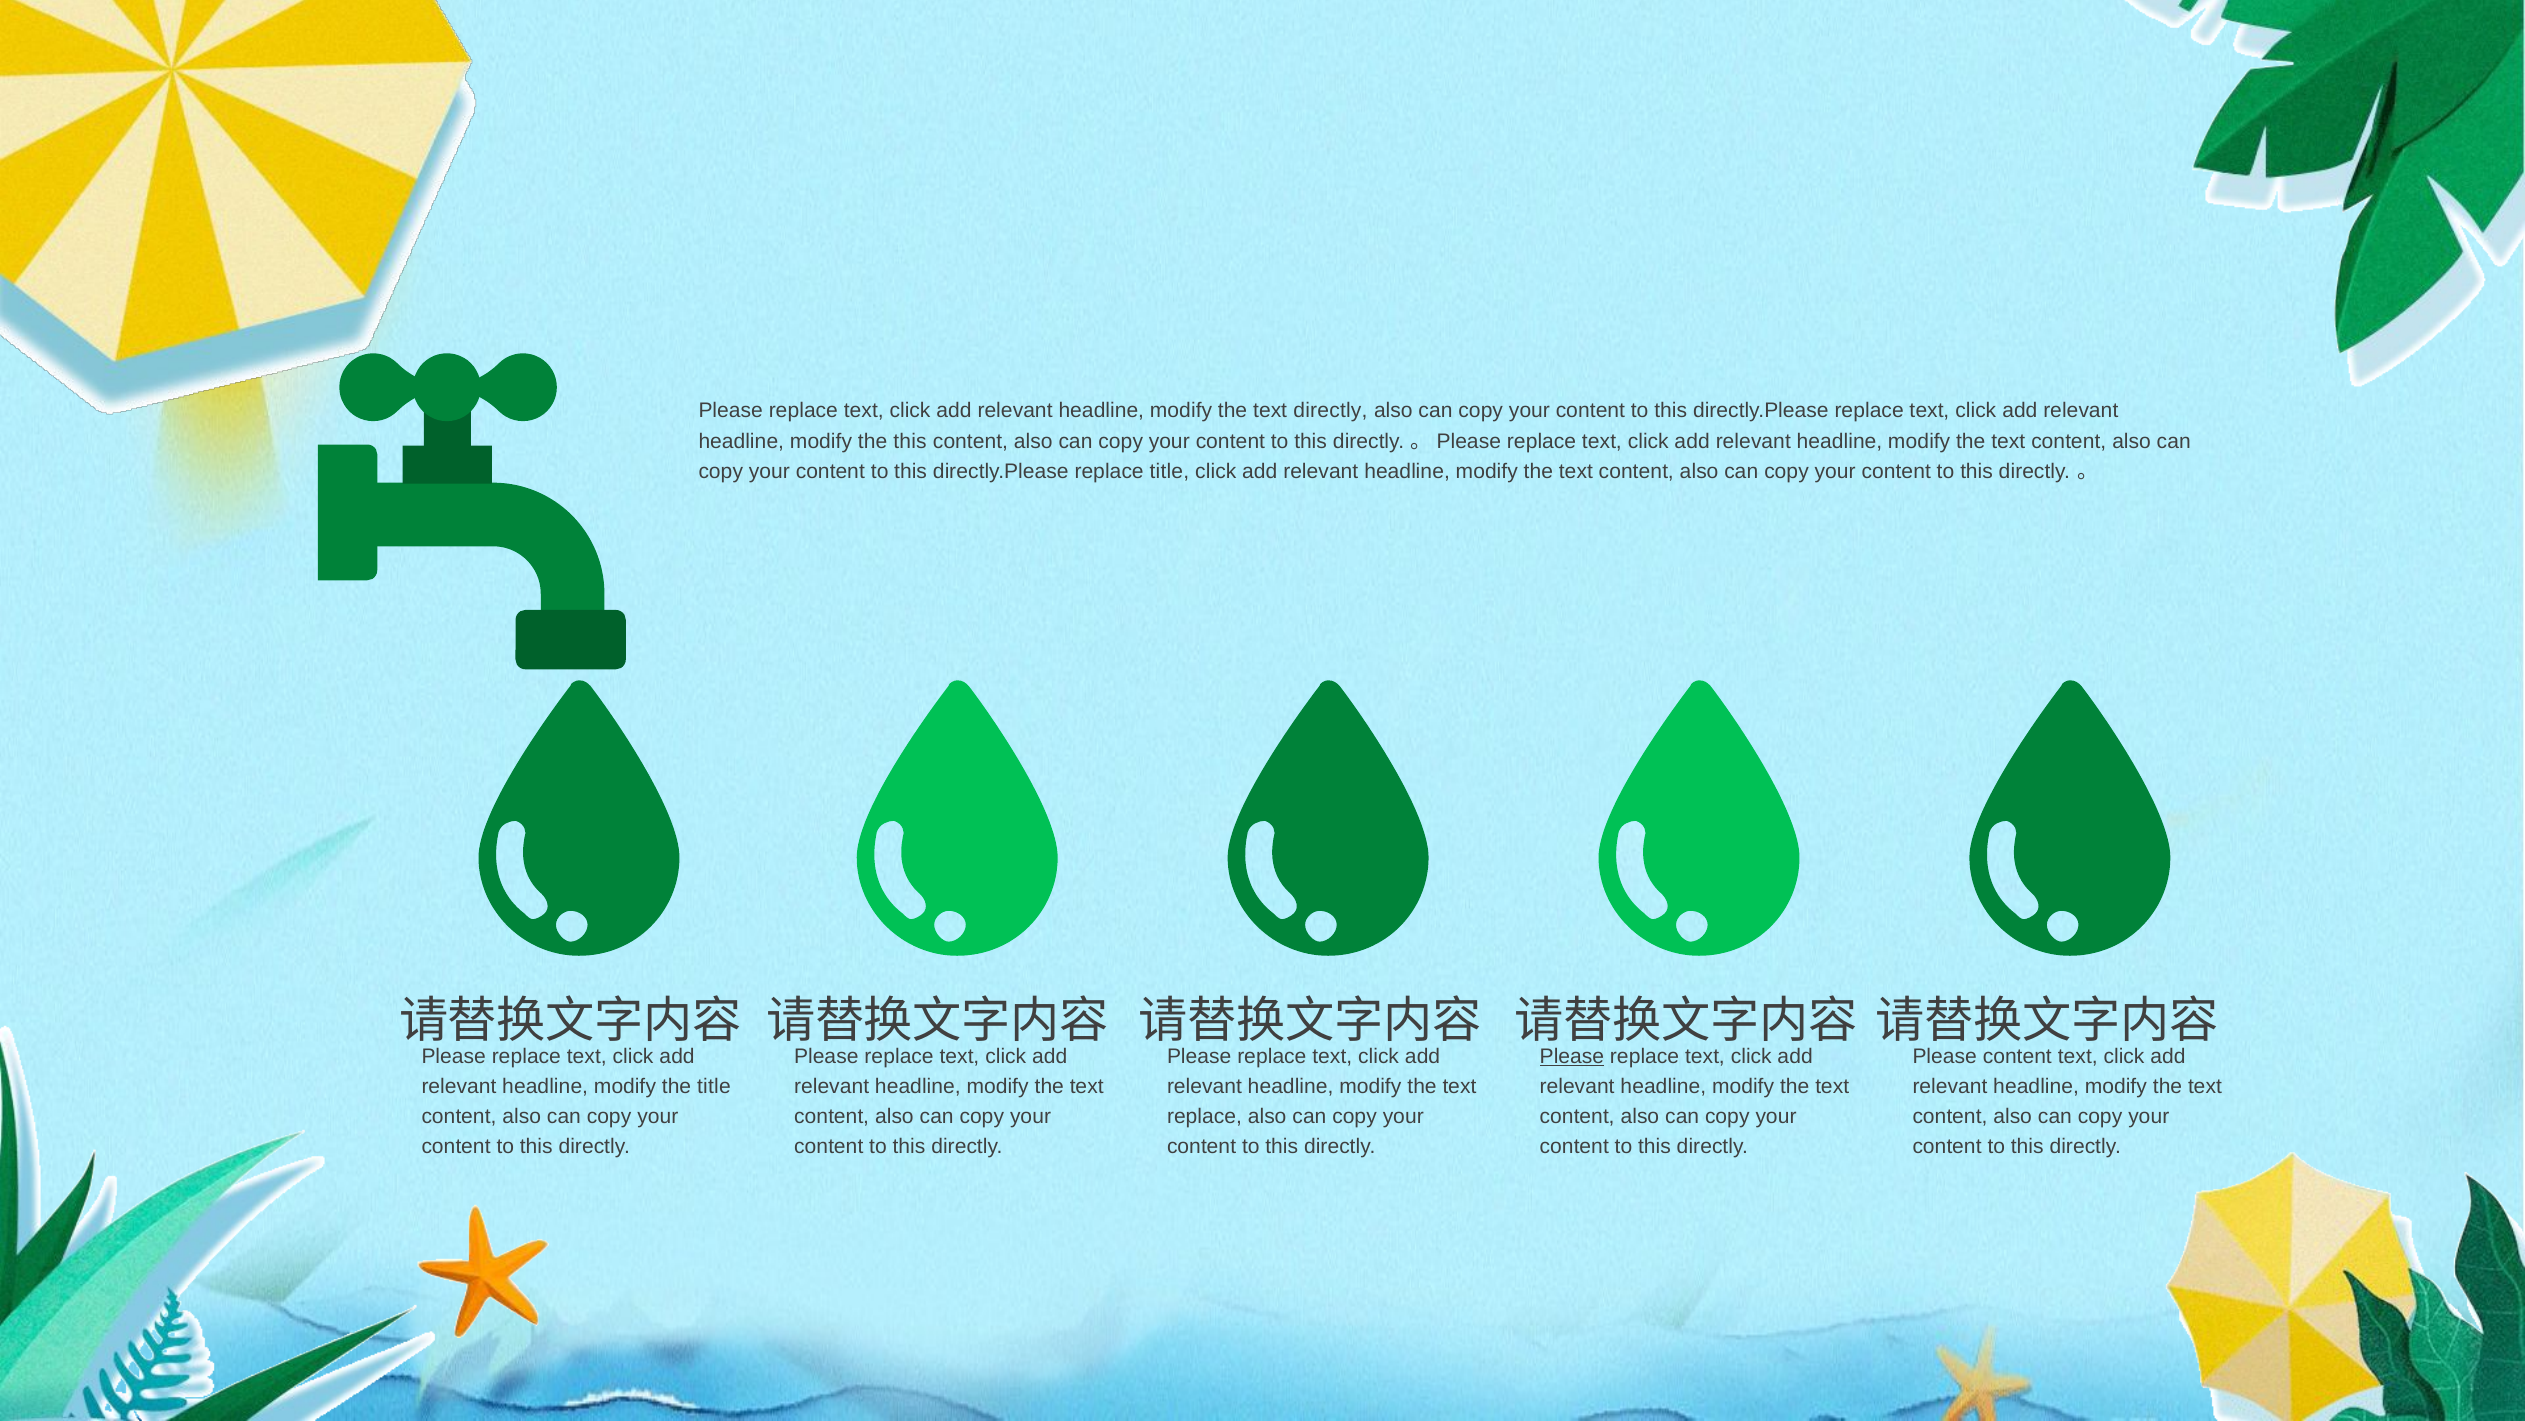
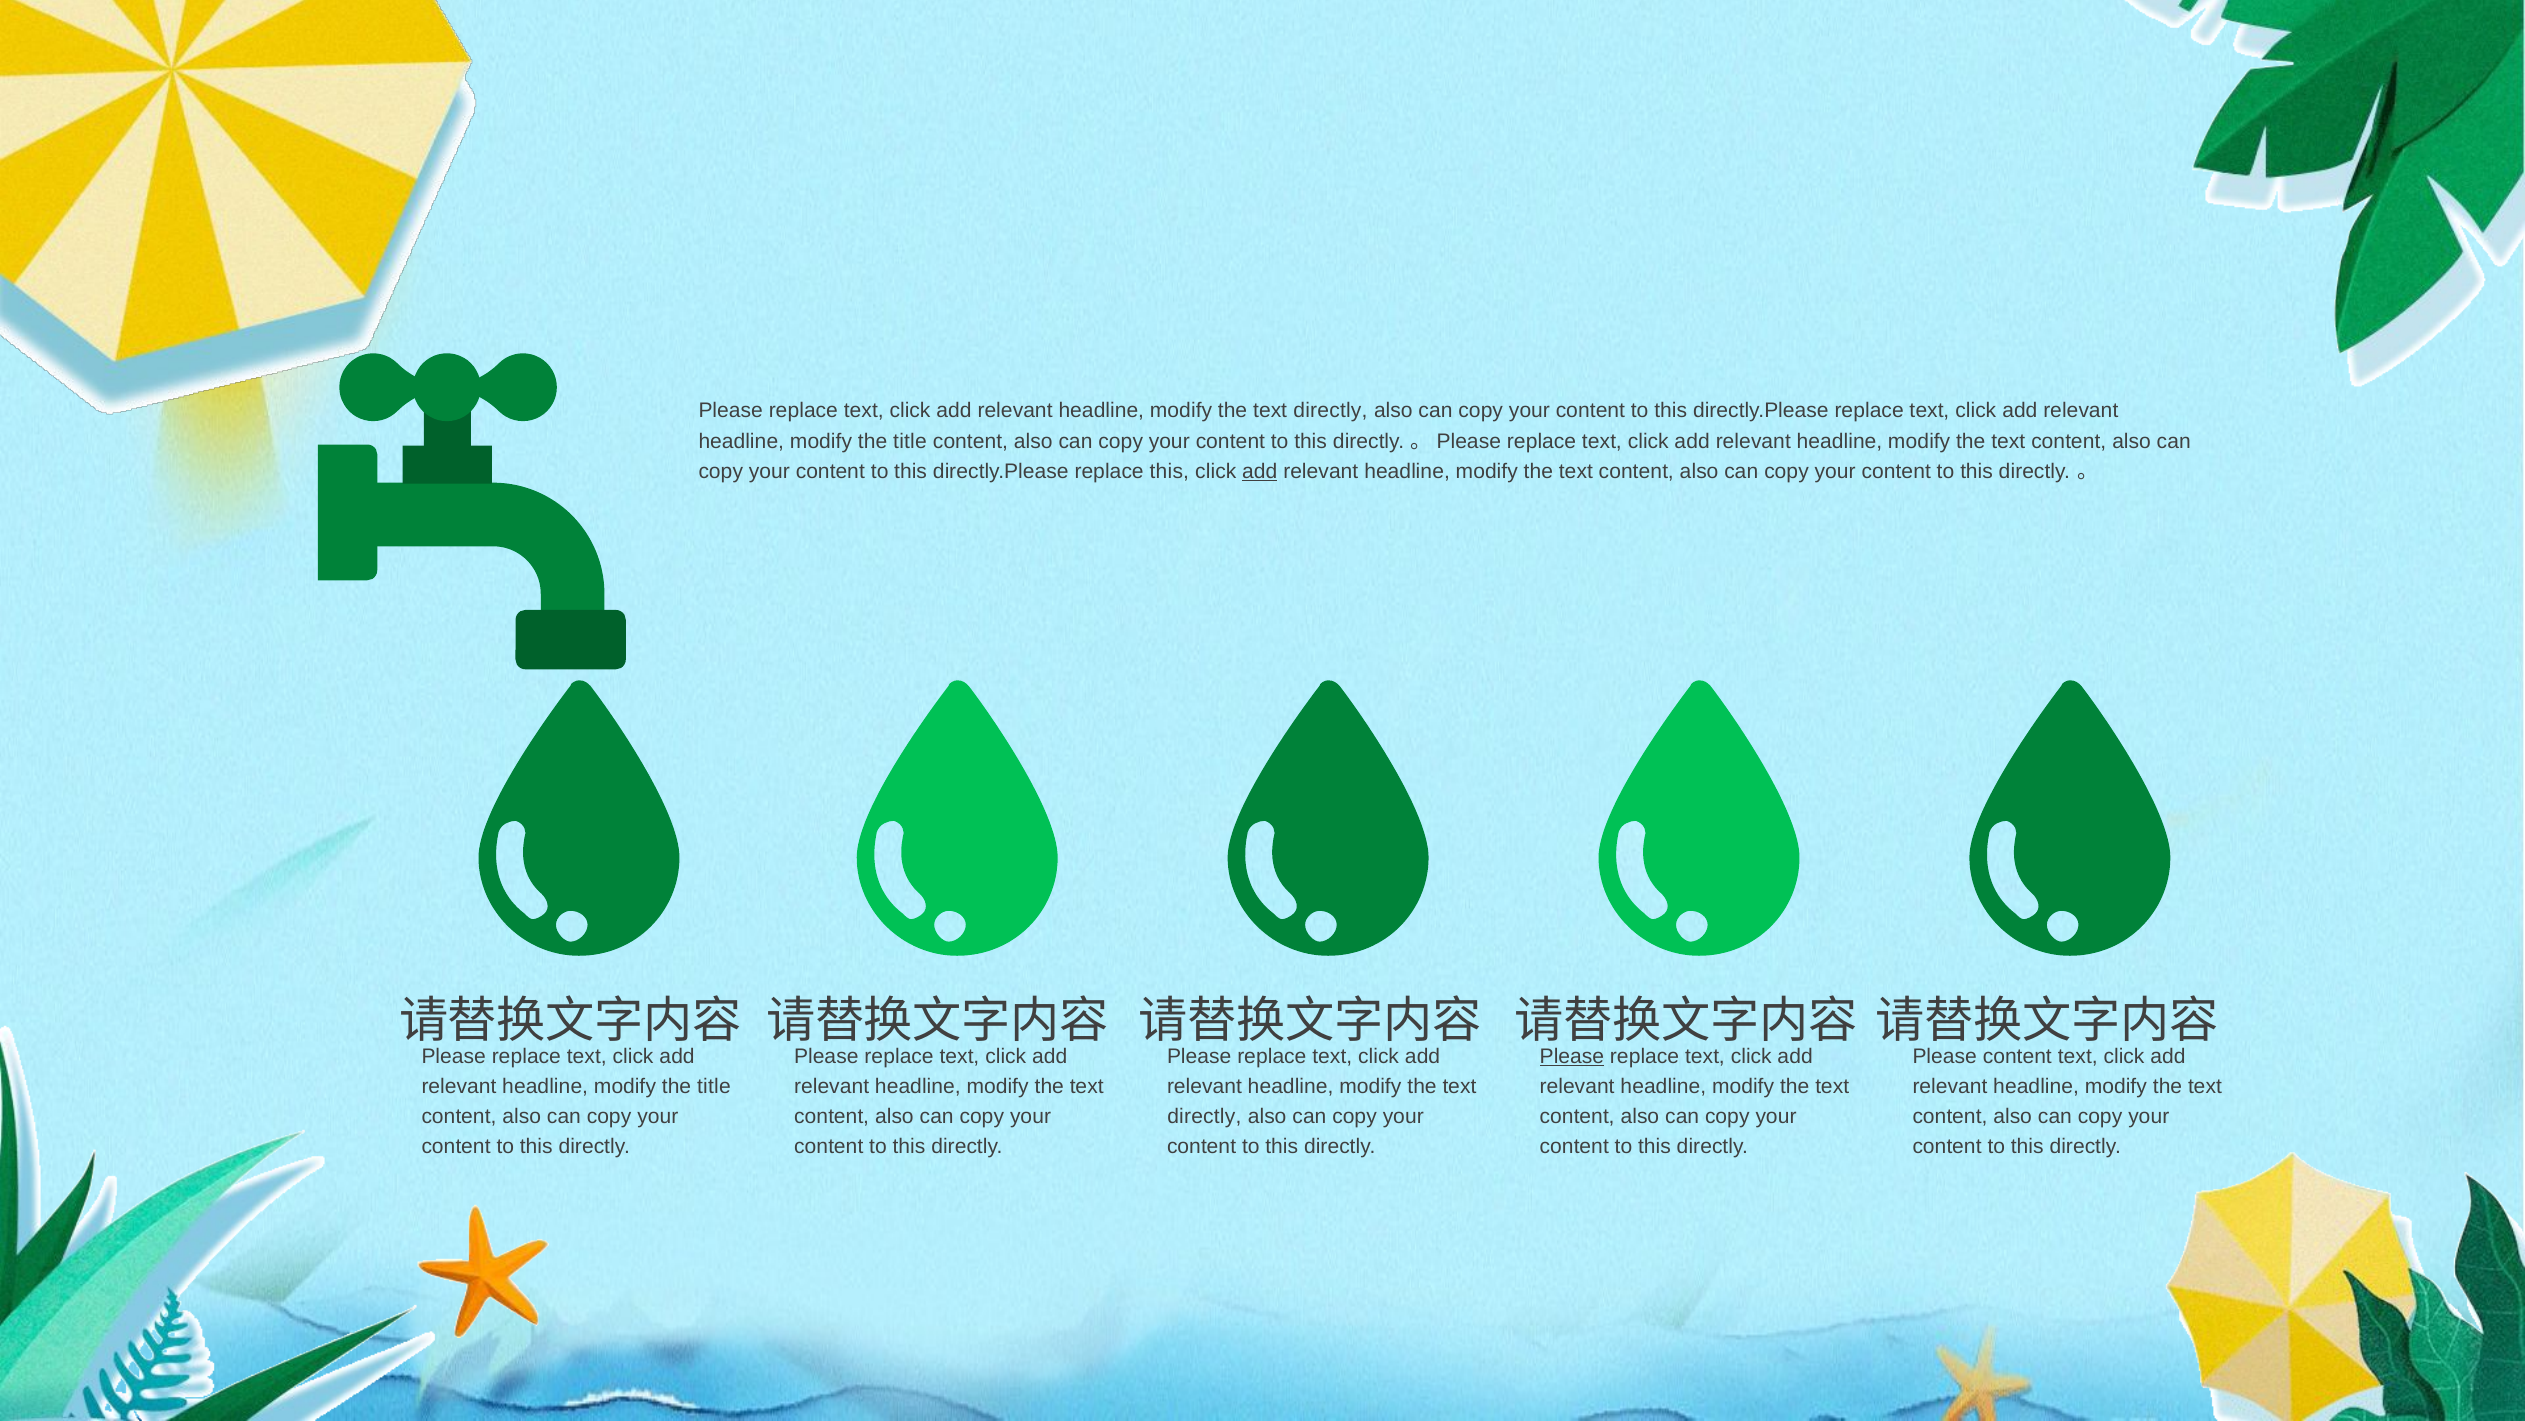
this at (910, 441): this -> title
replace title: title -> this
add at (1260, 471) underline: none -> present
replace at (1204, 1116): replace -> directly
